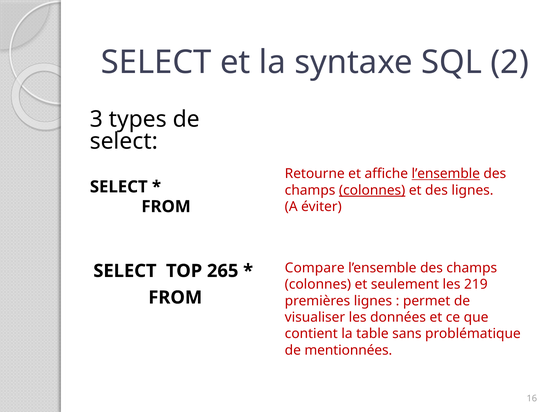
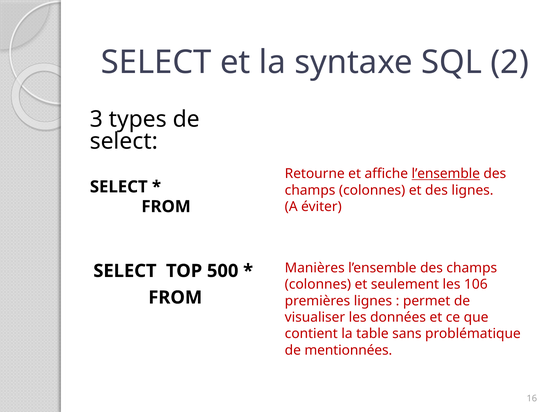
colonnes at (372, 190) underline: present -> none
Compare: Compare -> Manières
265: 265 -> 500
219: 219 -> 106
